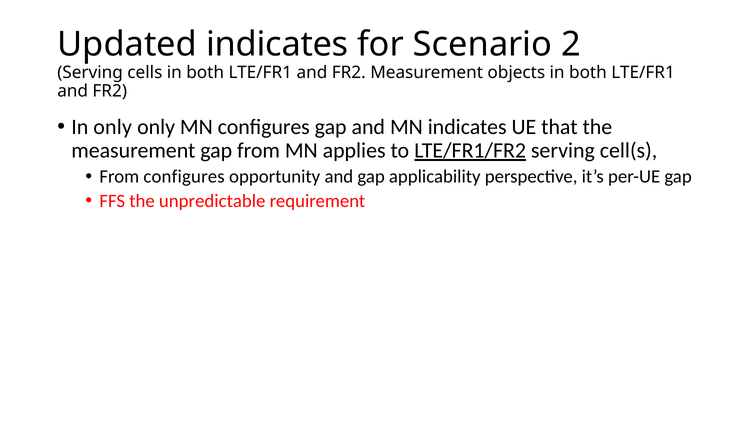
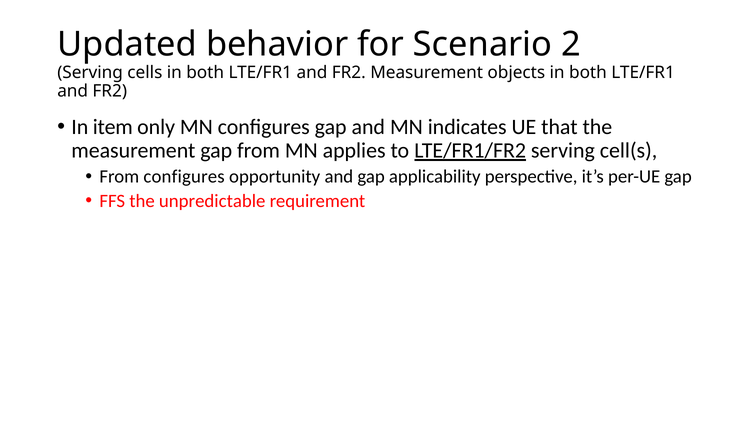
Updated indicates: indicates -> behavior
In only: only -> item
